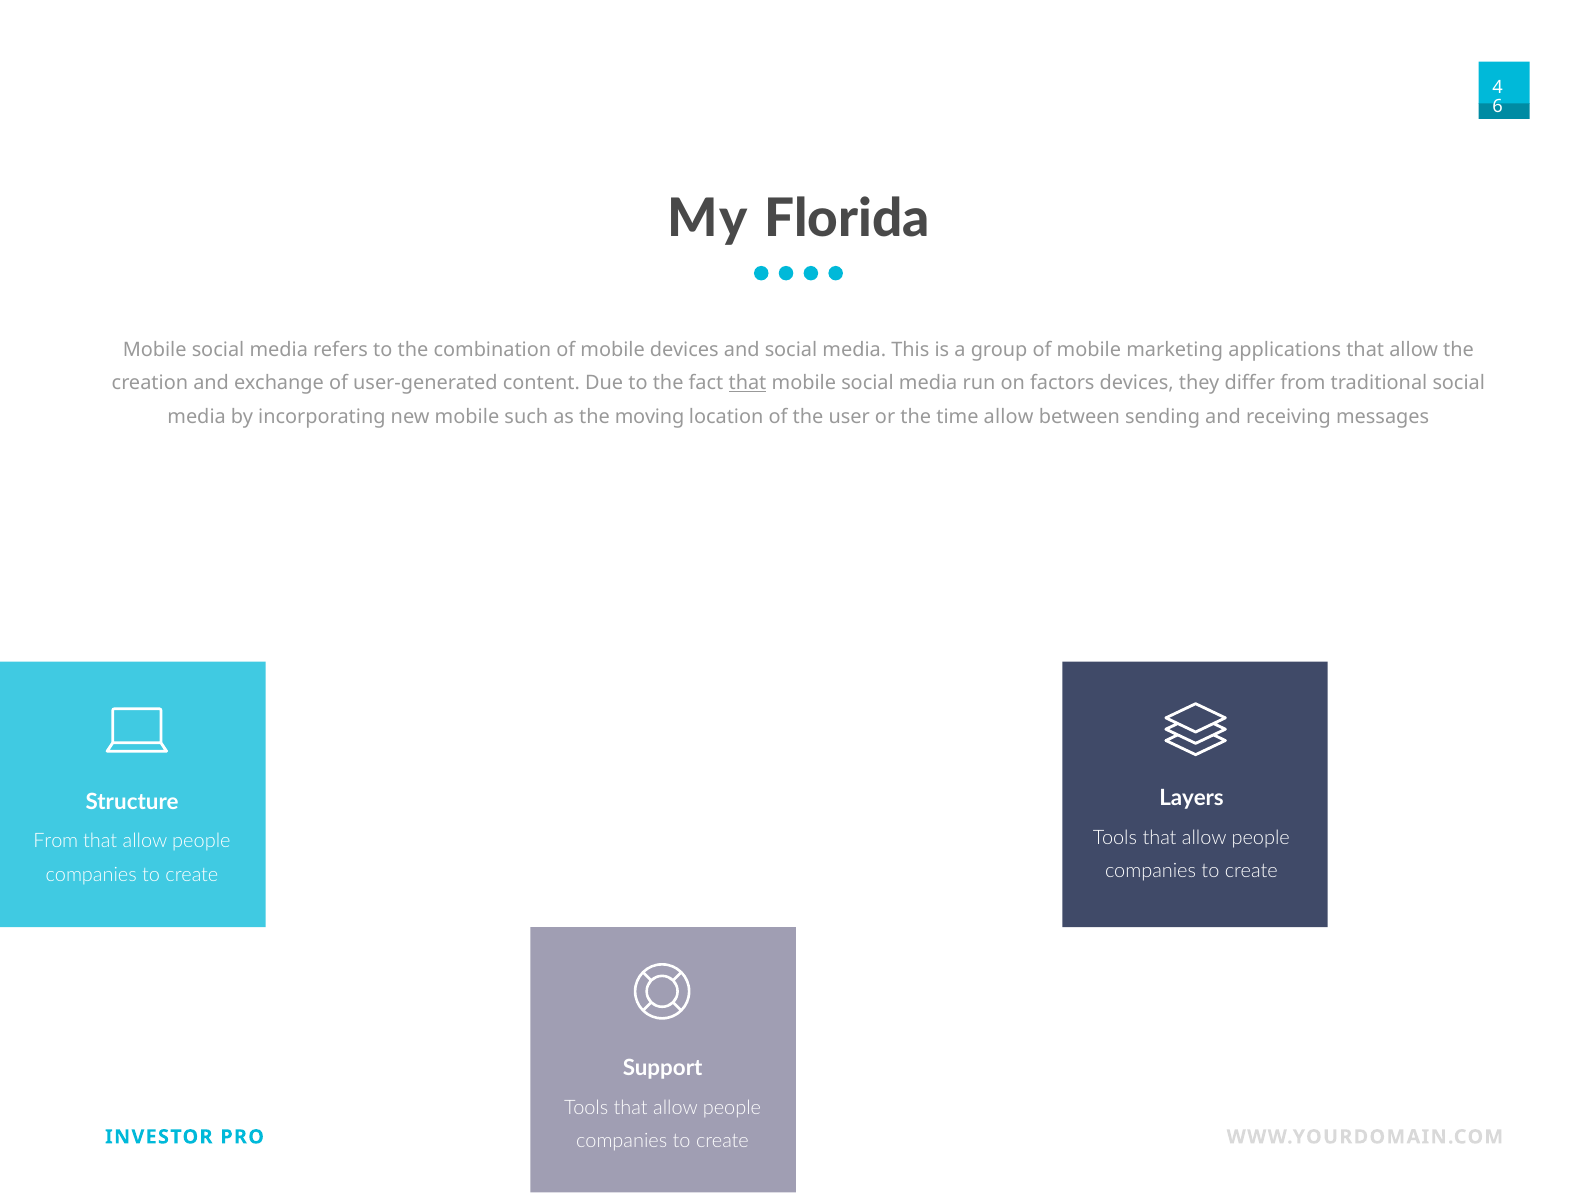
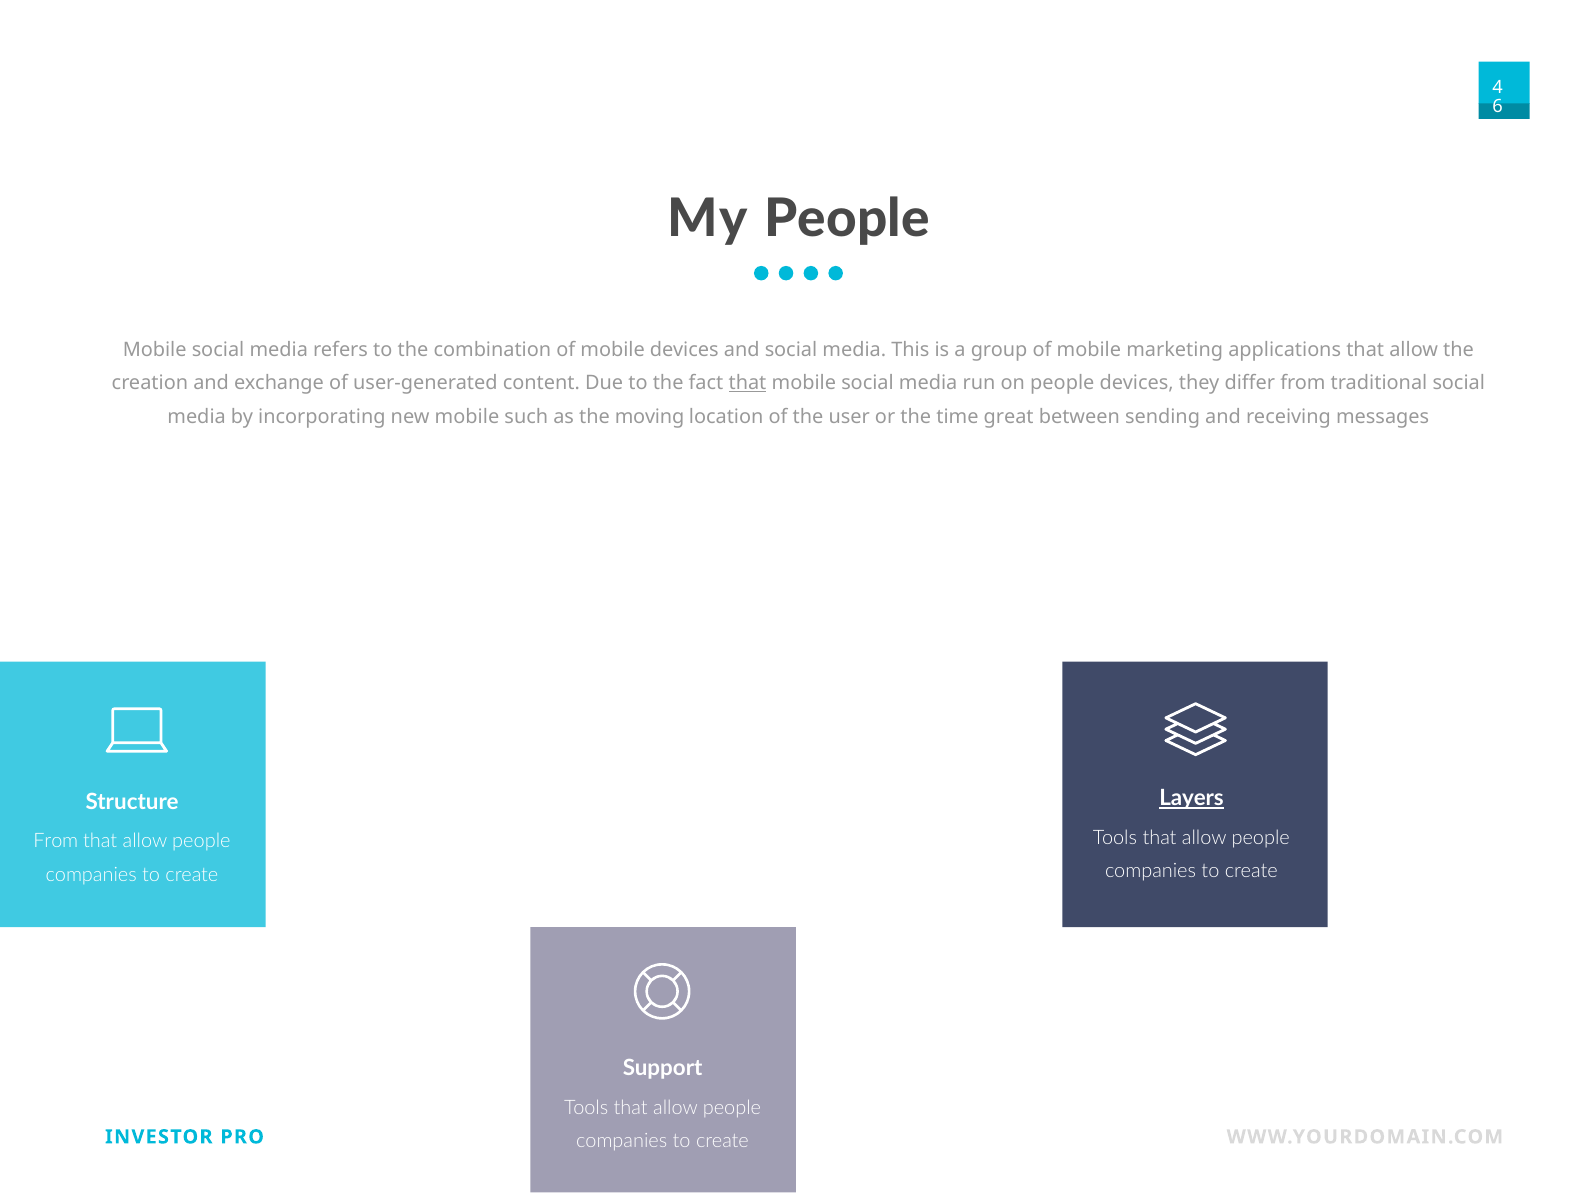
My Florida: Florida -> People
on factors: factors -> people
time allow: allow -> great
Layers underline: none -> present
